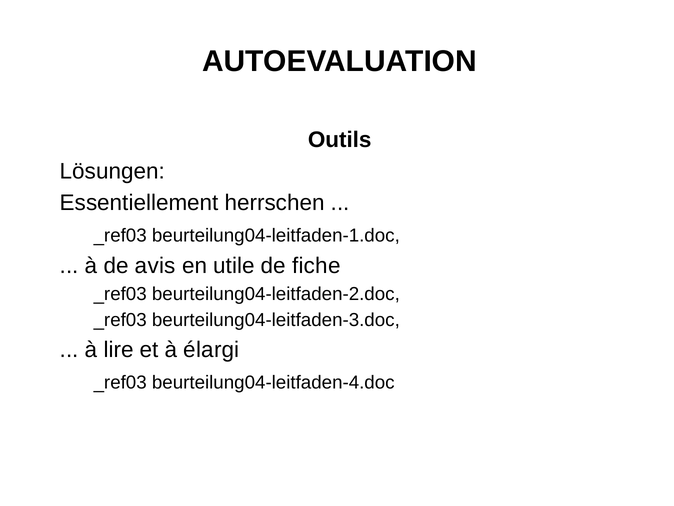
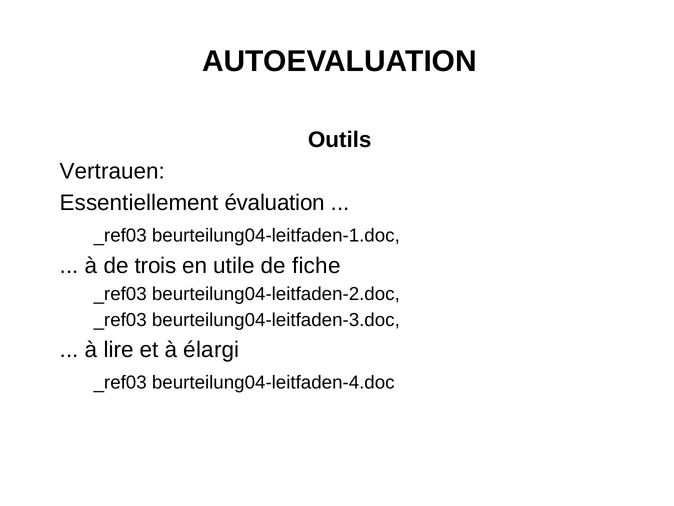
Lösungen: Lösungen -> Vertrauen
herrschen: herrschen -> évaluation
avis: avis -> trois
